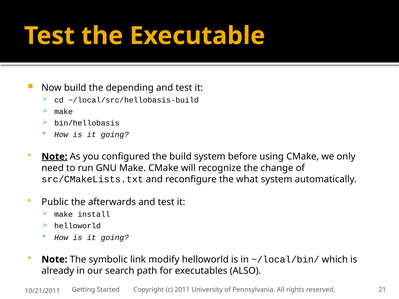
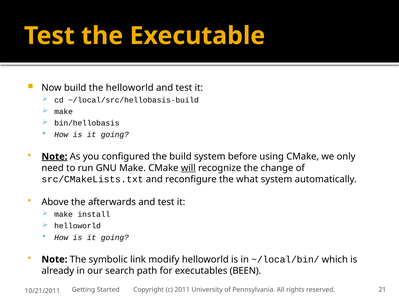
the depending: depending -> helloworld
will underline: none -> present
Public: Public -> Above
ALSO: ALSO -> BEEN
